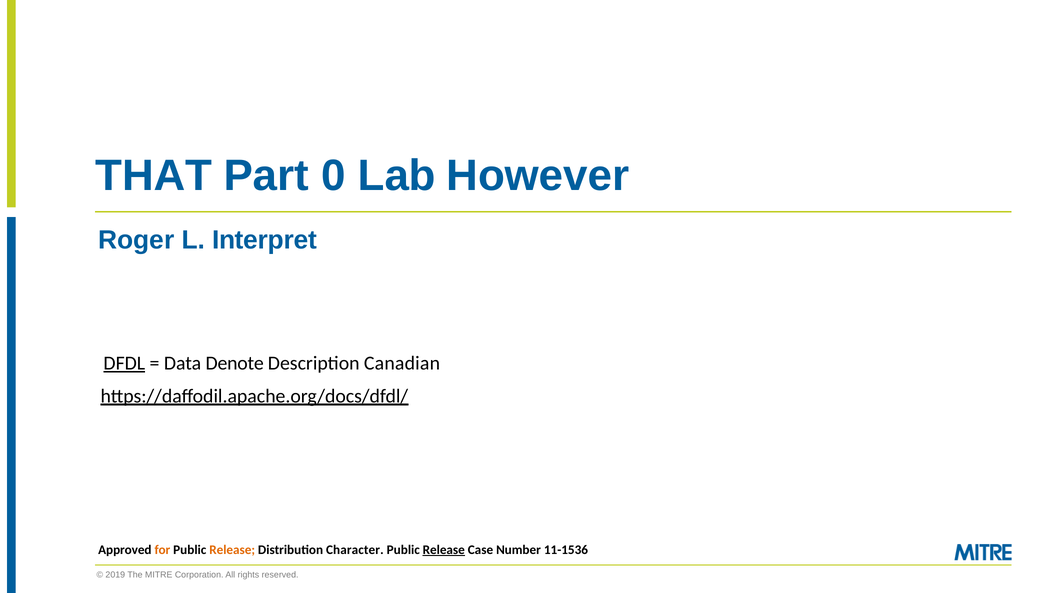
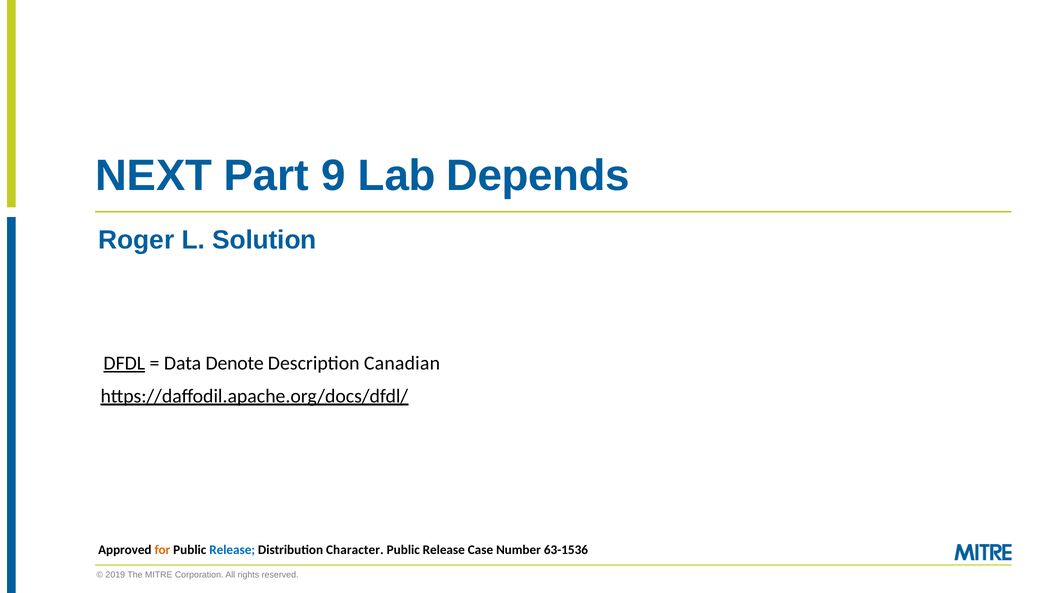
THAT: THAT -> NEXT
0: 0 -> 9
However: However -> Depends
Interpret: Interpret -> Solution
Release at (232, 550) colour: orange -> blue
Release at (444, 550) underline: present -> none
11-1536: 11-1536 -> 63-1536
